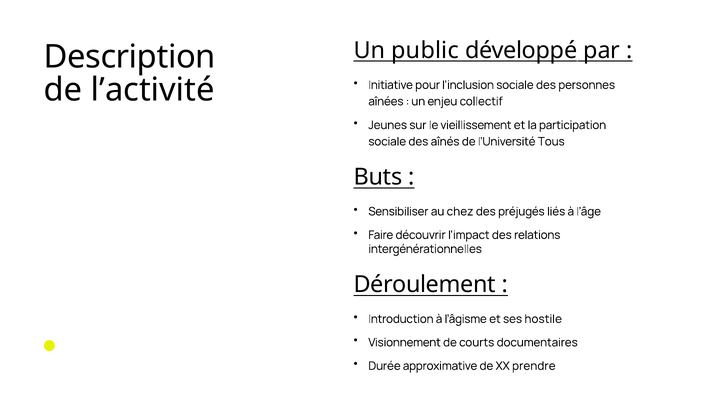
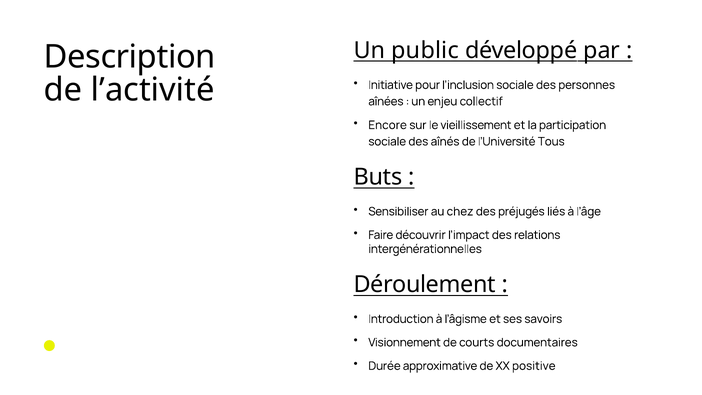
Jeunes: Jeunes -> Encore
hostile: hostile -> savoirs
prendre: prendre -> positive
